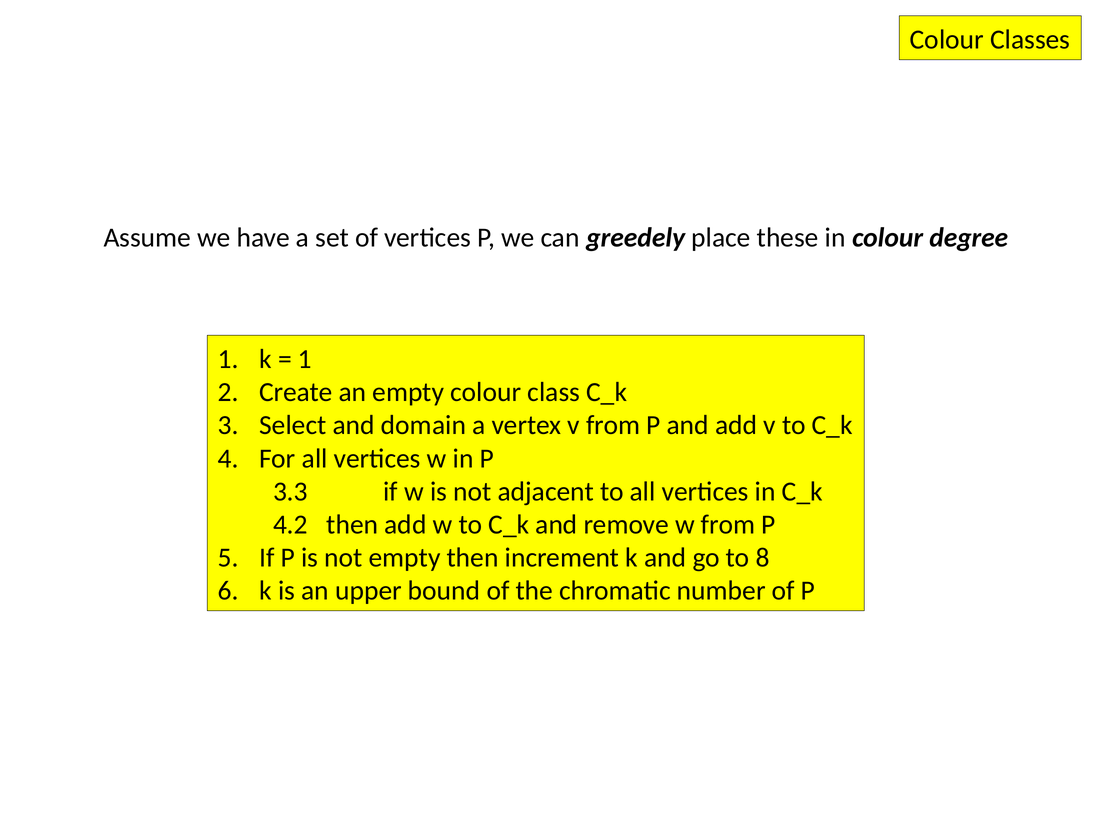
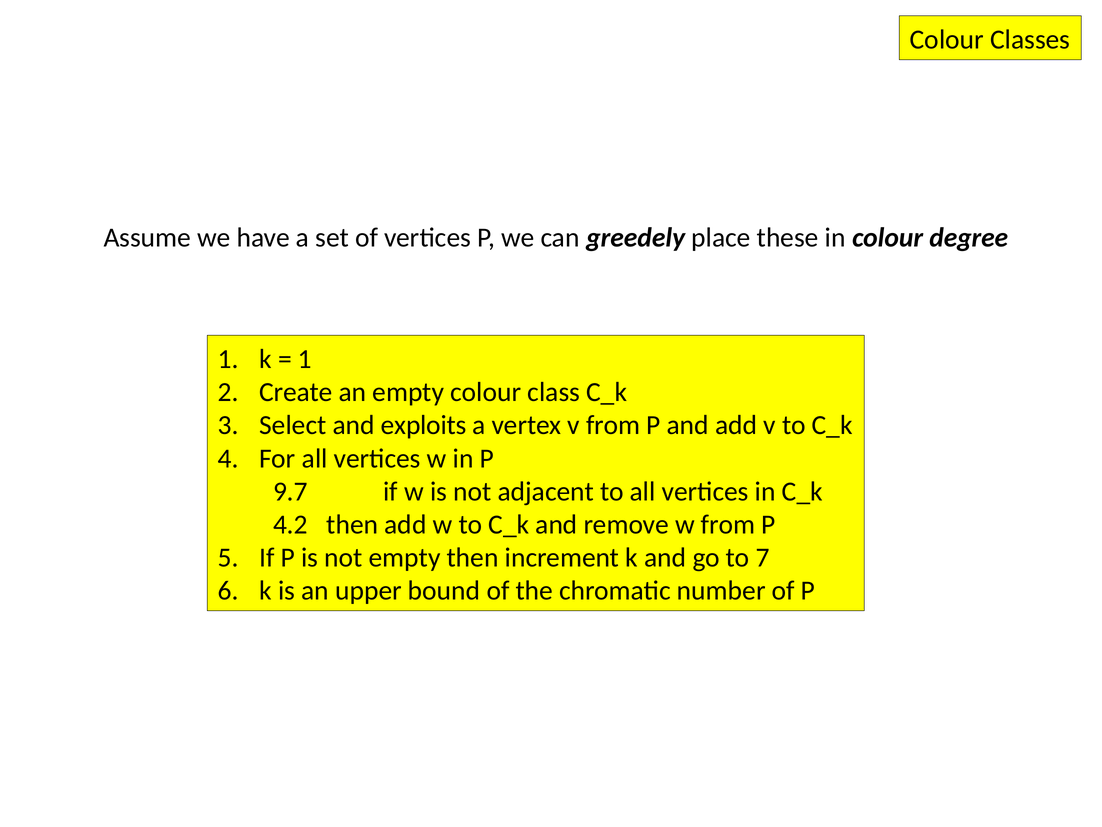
domain: domain -> exploits
3.3: 3.3 -> 9.7
8: 8 -> 7
